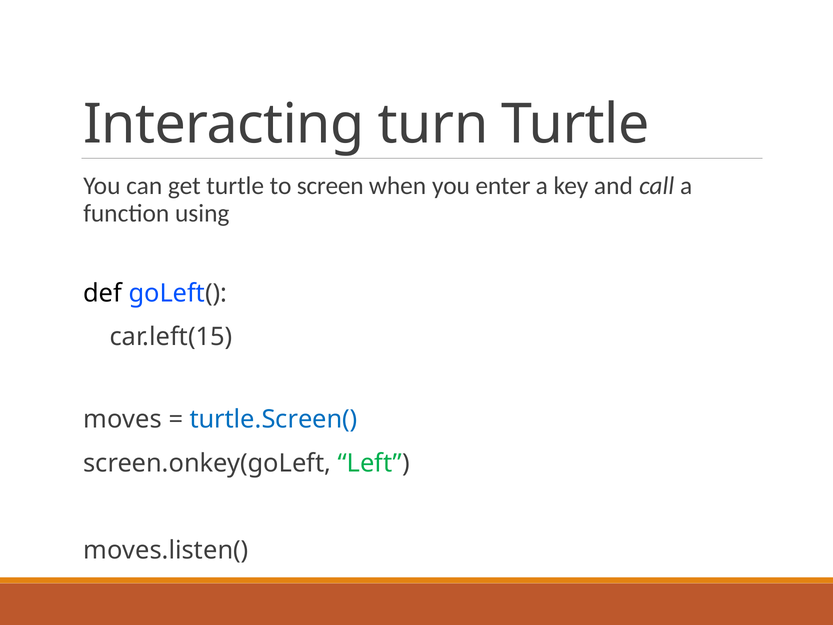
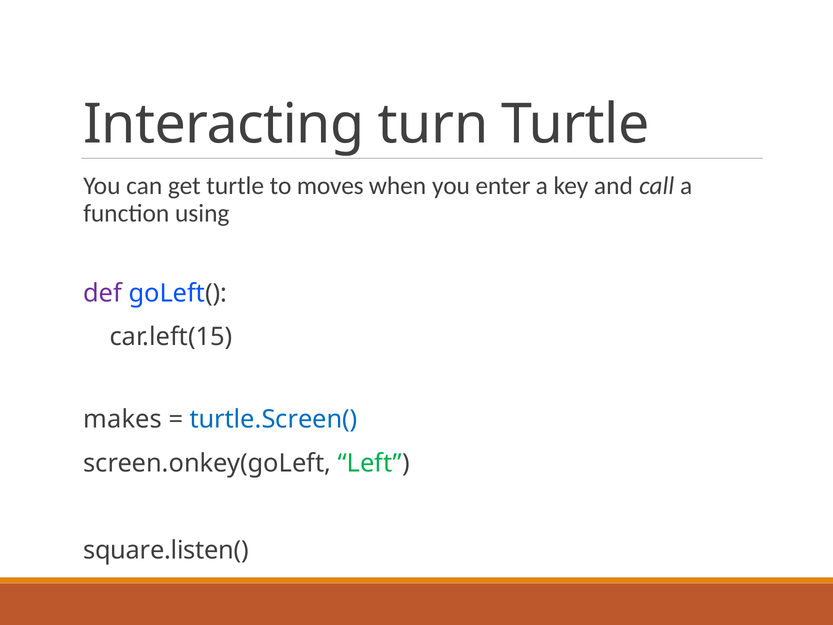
screen: screen -> moves
def colour: black -> purple
moves: moves -> makes
moves.listen(: moves.listen( -> square.listen(
